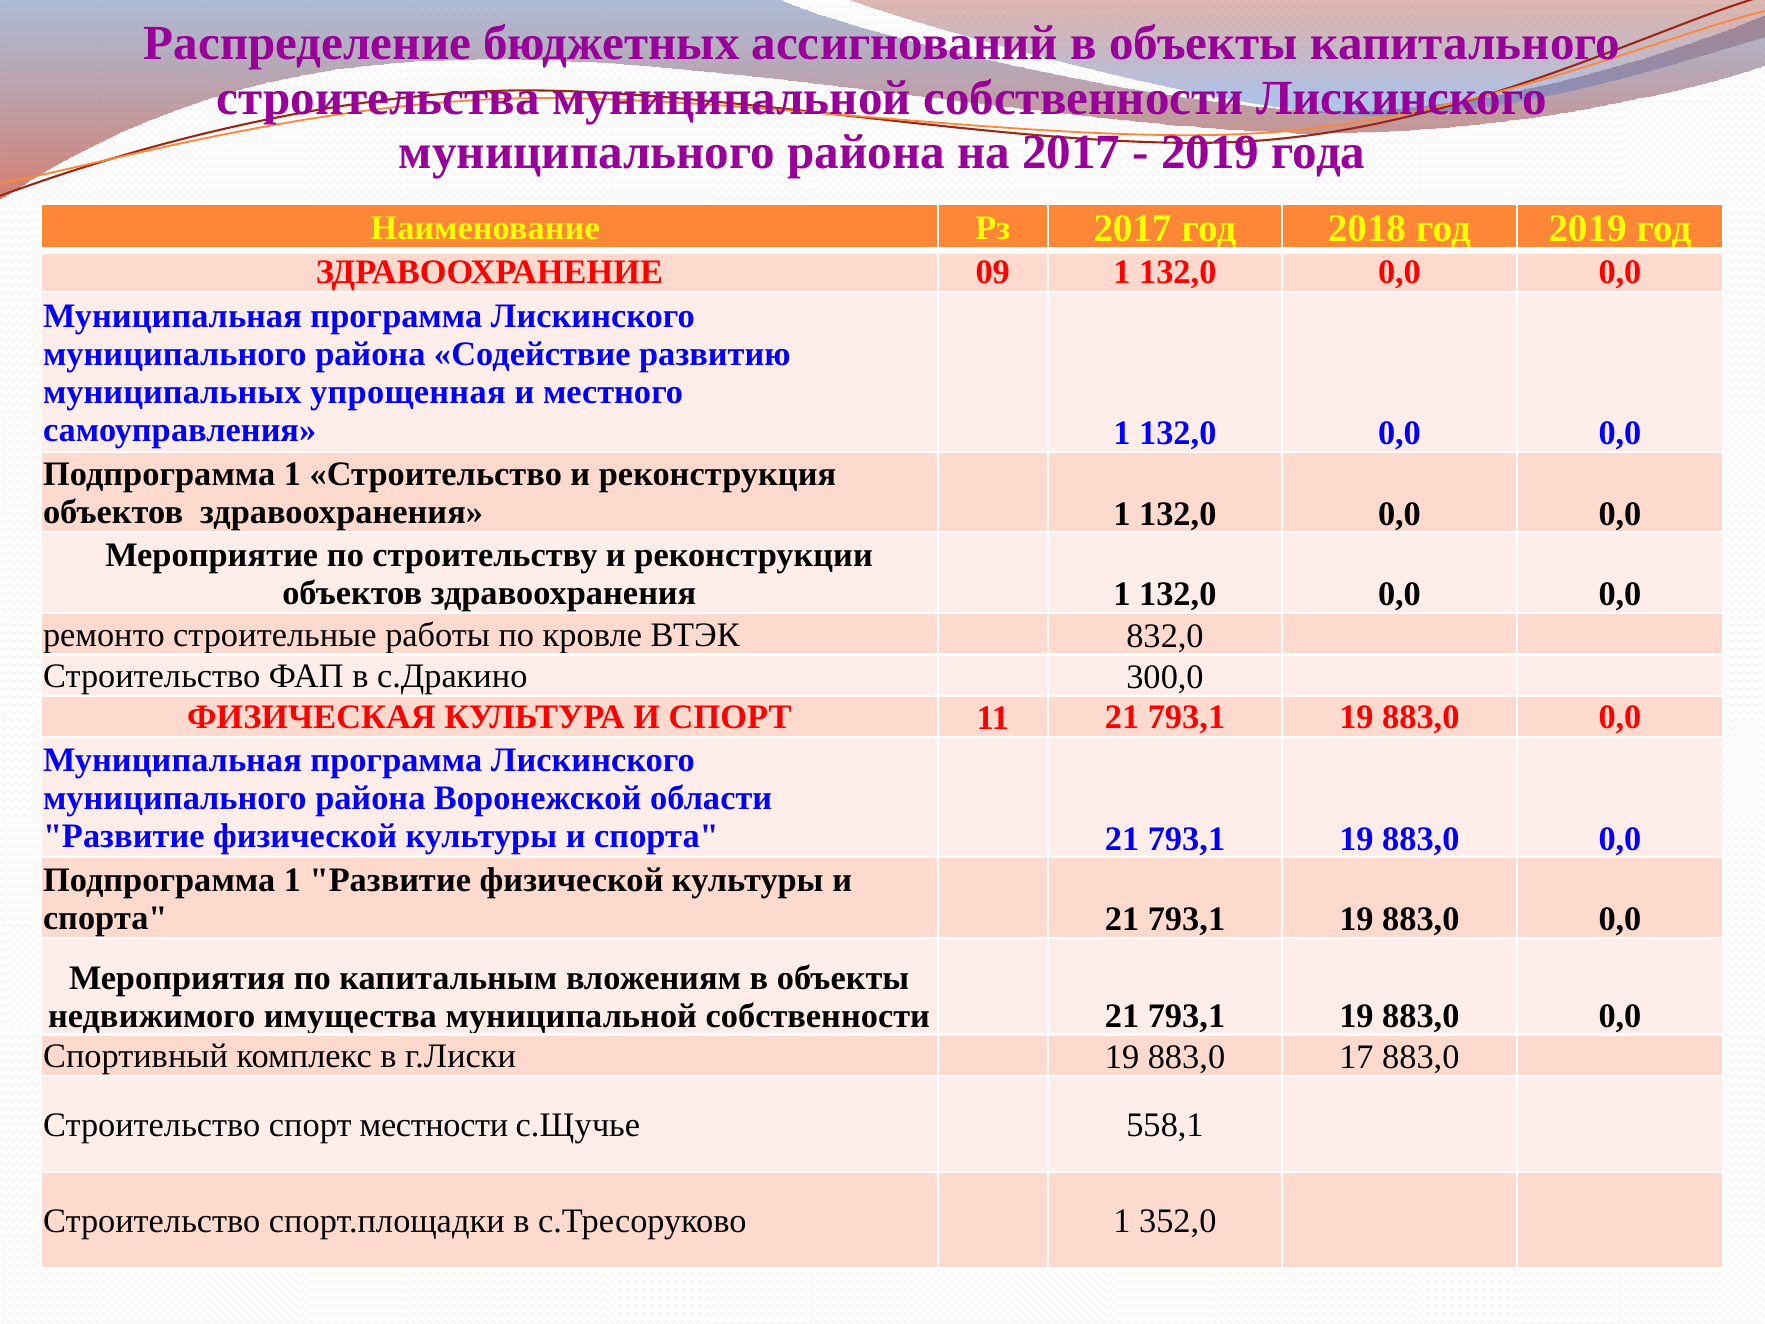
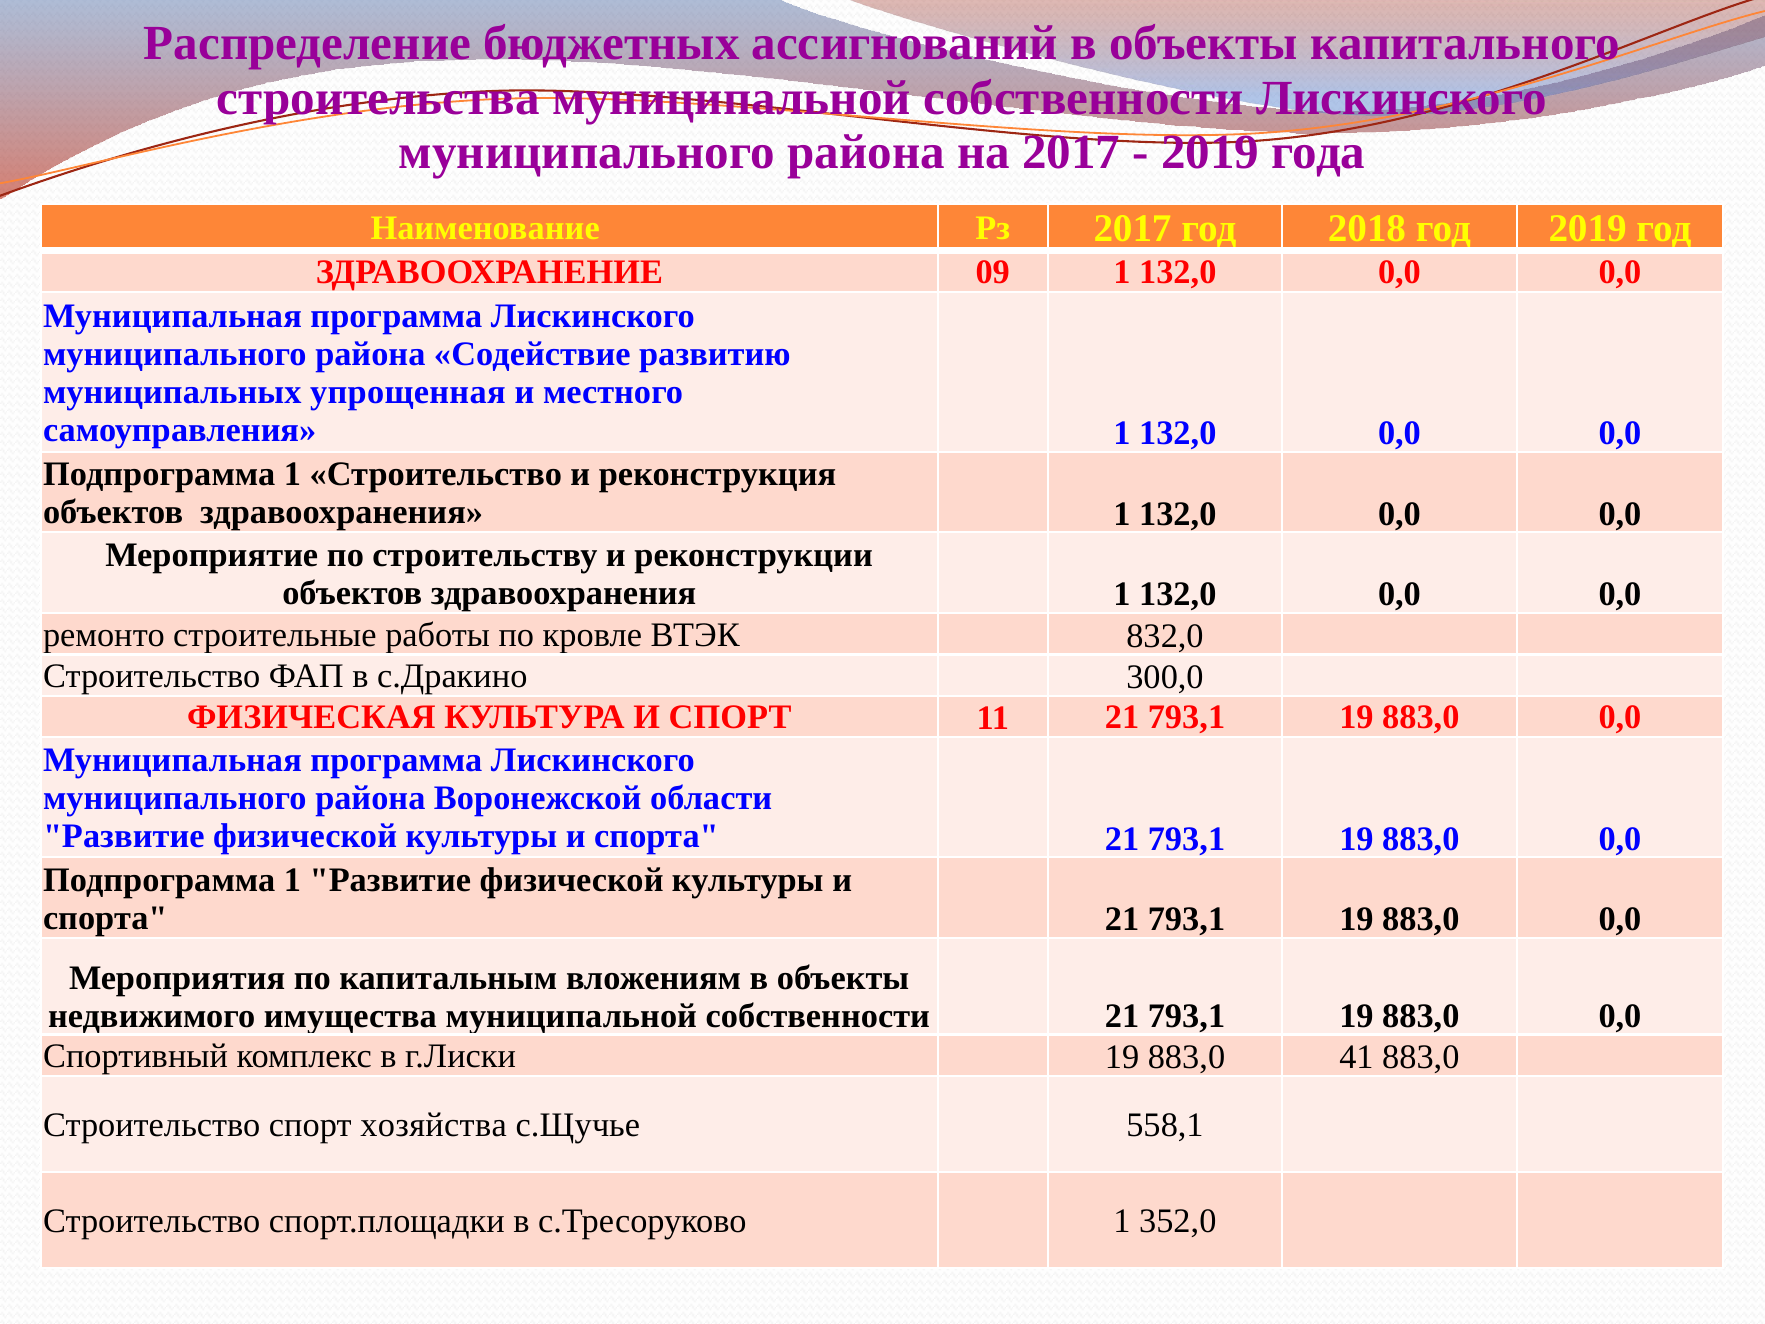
17: 17 -> 41
местности: местности -> хозяйства
